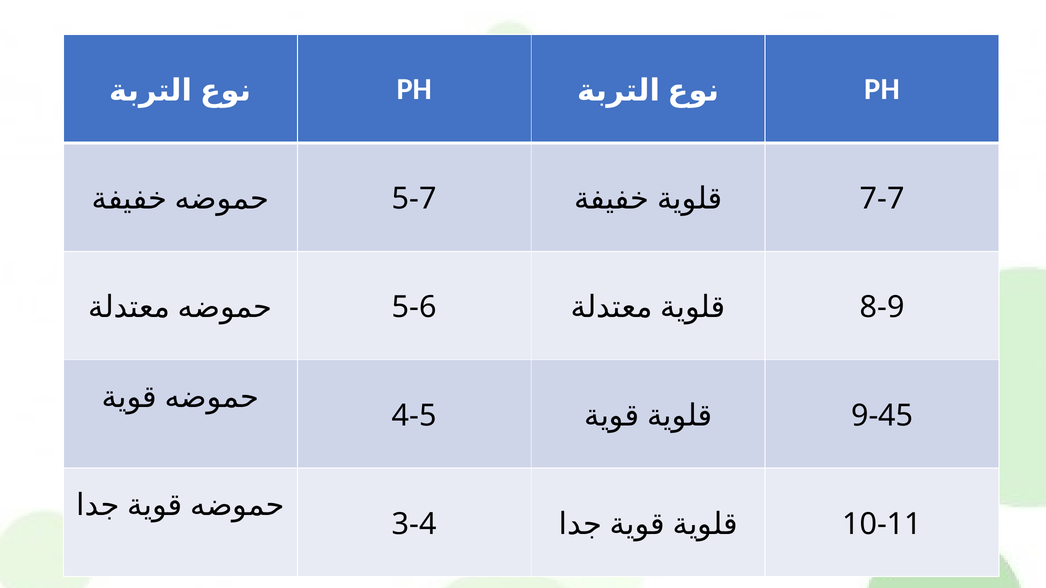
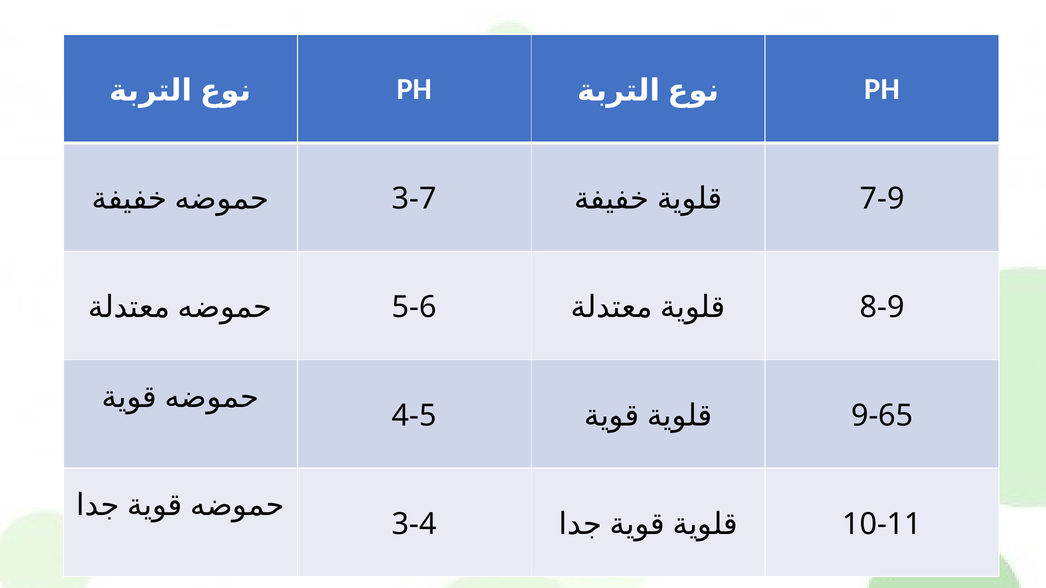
5-7: 5-7 -> 3-7
7-7: 7-7 -> 7-9
9-45: 9-45 -> 9-65
